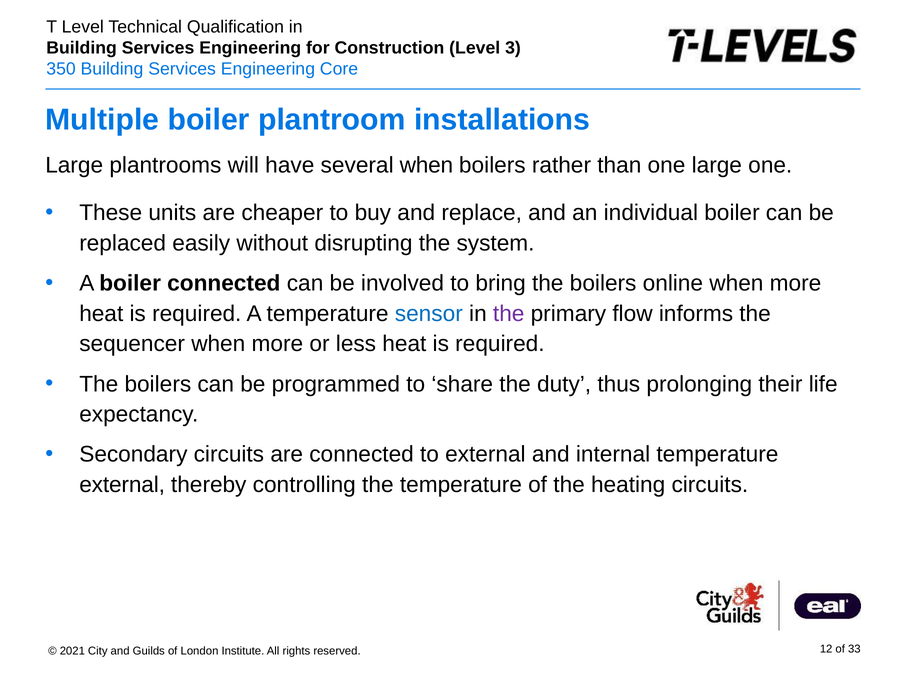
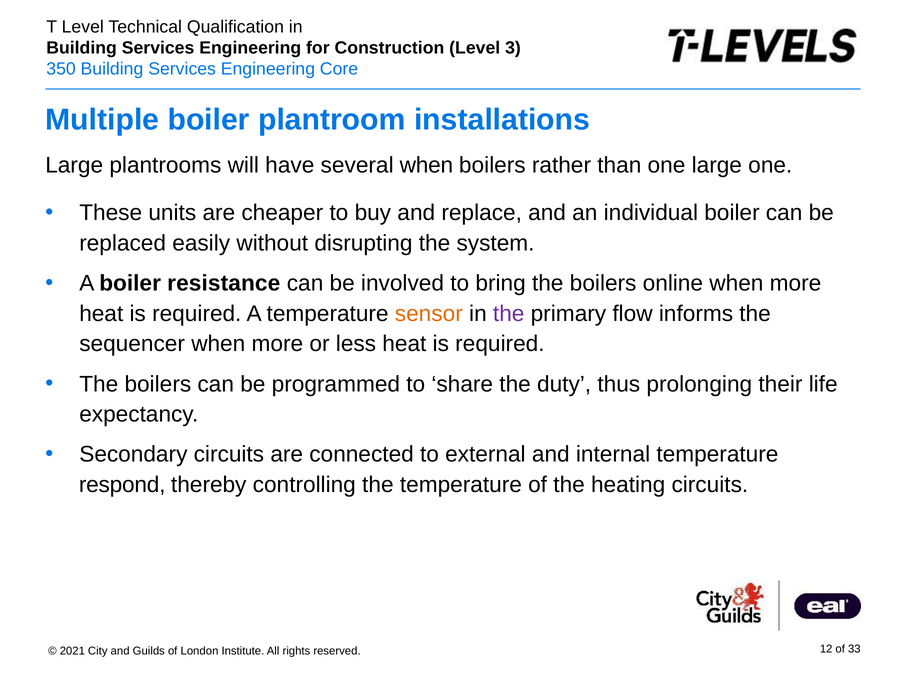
boiler connected: connected -> resistance
sensor colour: blue -> orange
external at (122, 485): external -> respond
